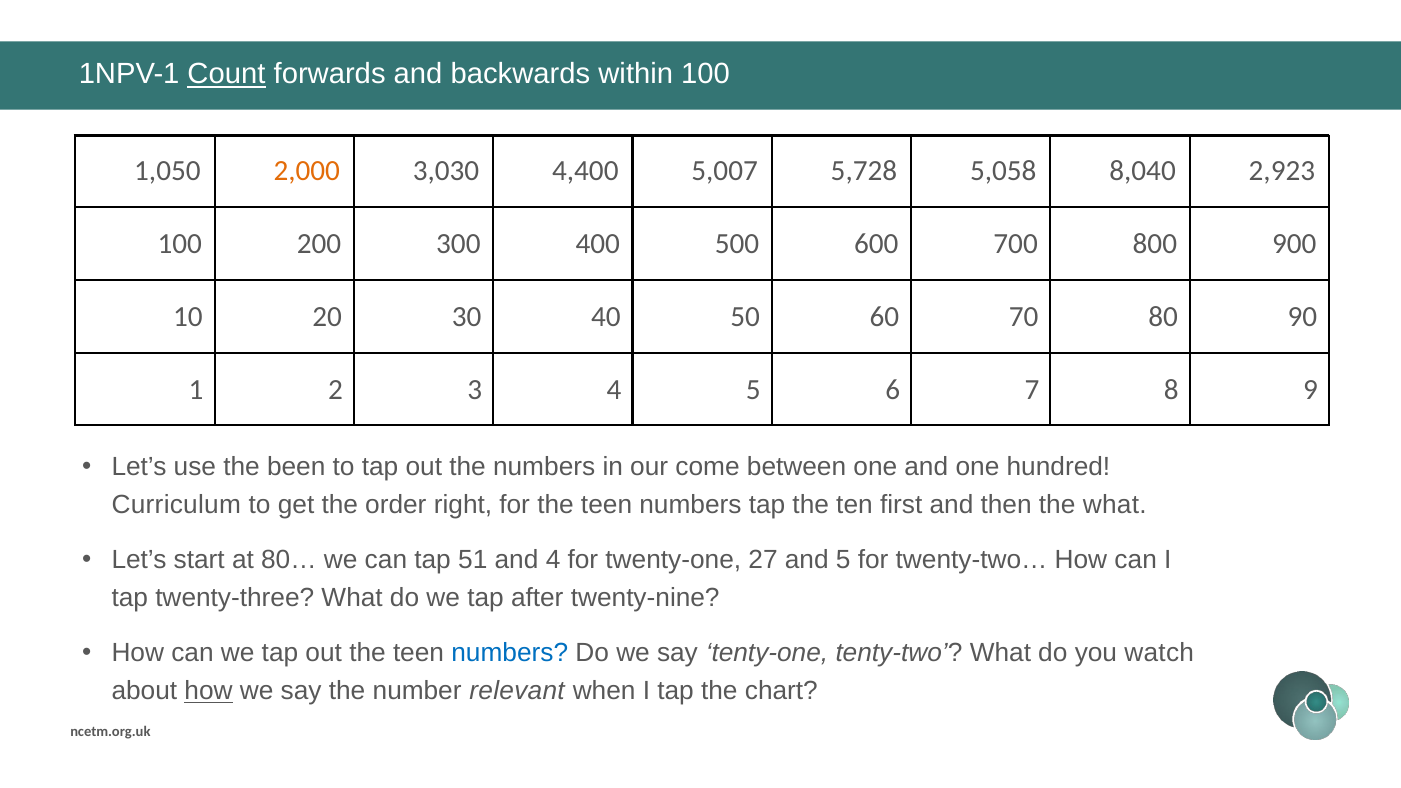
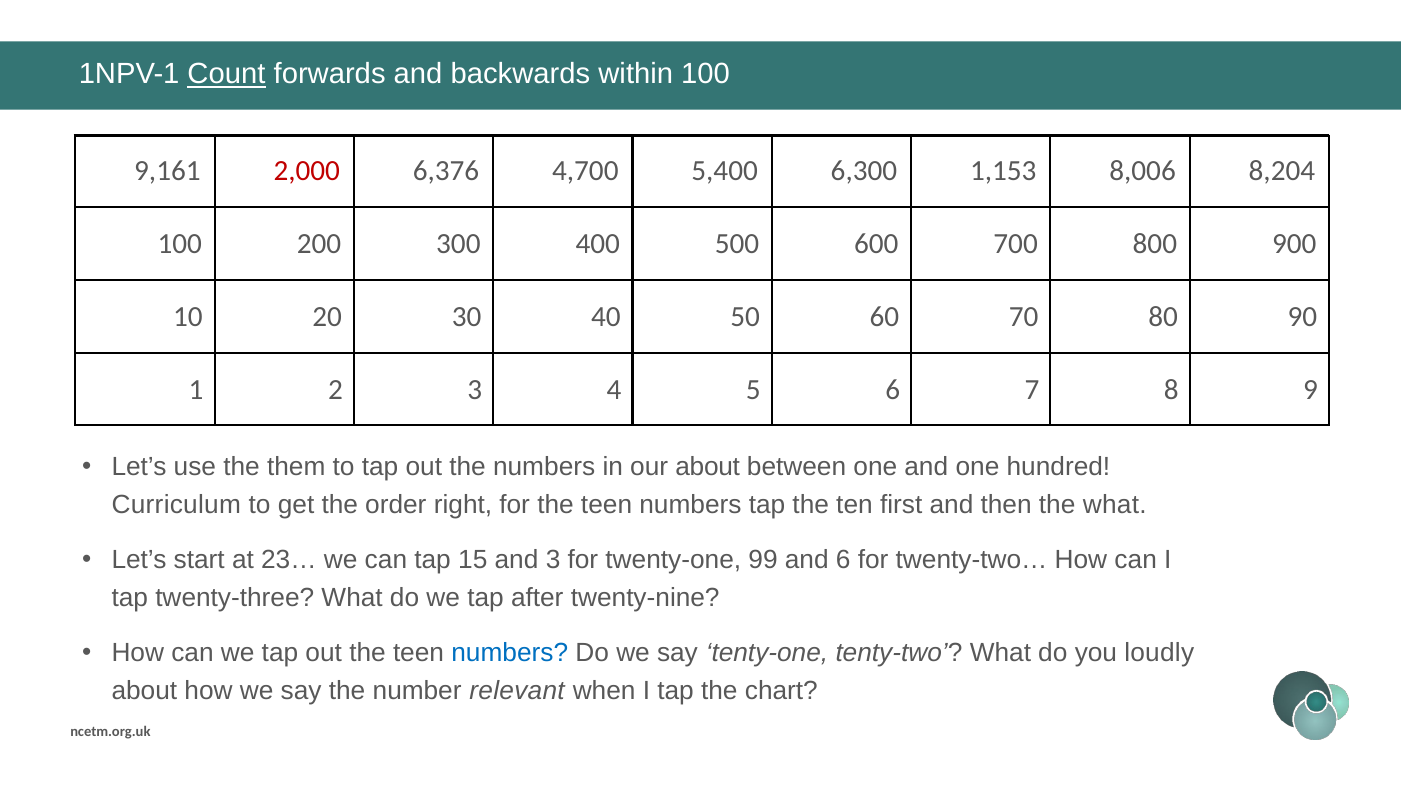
1,050: 1,050 -> 9,161
2,000 colour: orange -> red
3,030: 3,030 -> 6,376
4,400: 4,400 -> 4,700
5,007: 5,007 -> 5,400
5,728: 5,728 -> 6,300
5,058: 5,058 -> 1,153
8,040: 8,040 -> 8,006
2,923: 2,923 -> 8,204
been: been -> them
our come: come -> about
80…: 80… -> 23…
51: 51 -> 15
and 4: 4 -> 3
27: 27 -> 99
and 5: 5 -> 6
watch: watch -> loudly
how at (209, 691) underline: present -> none
